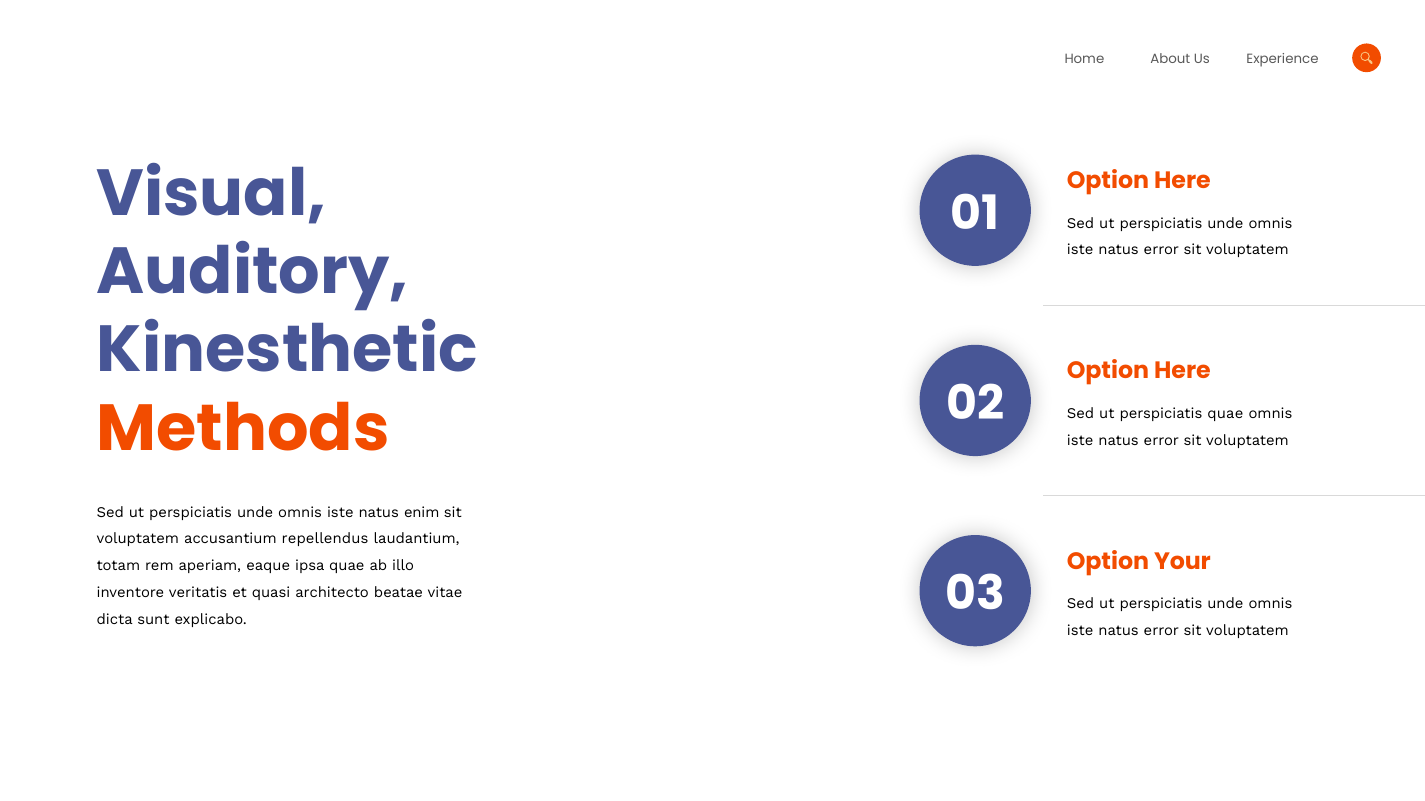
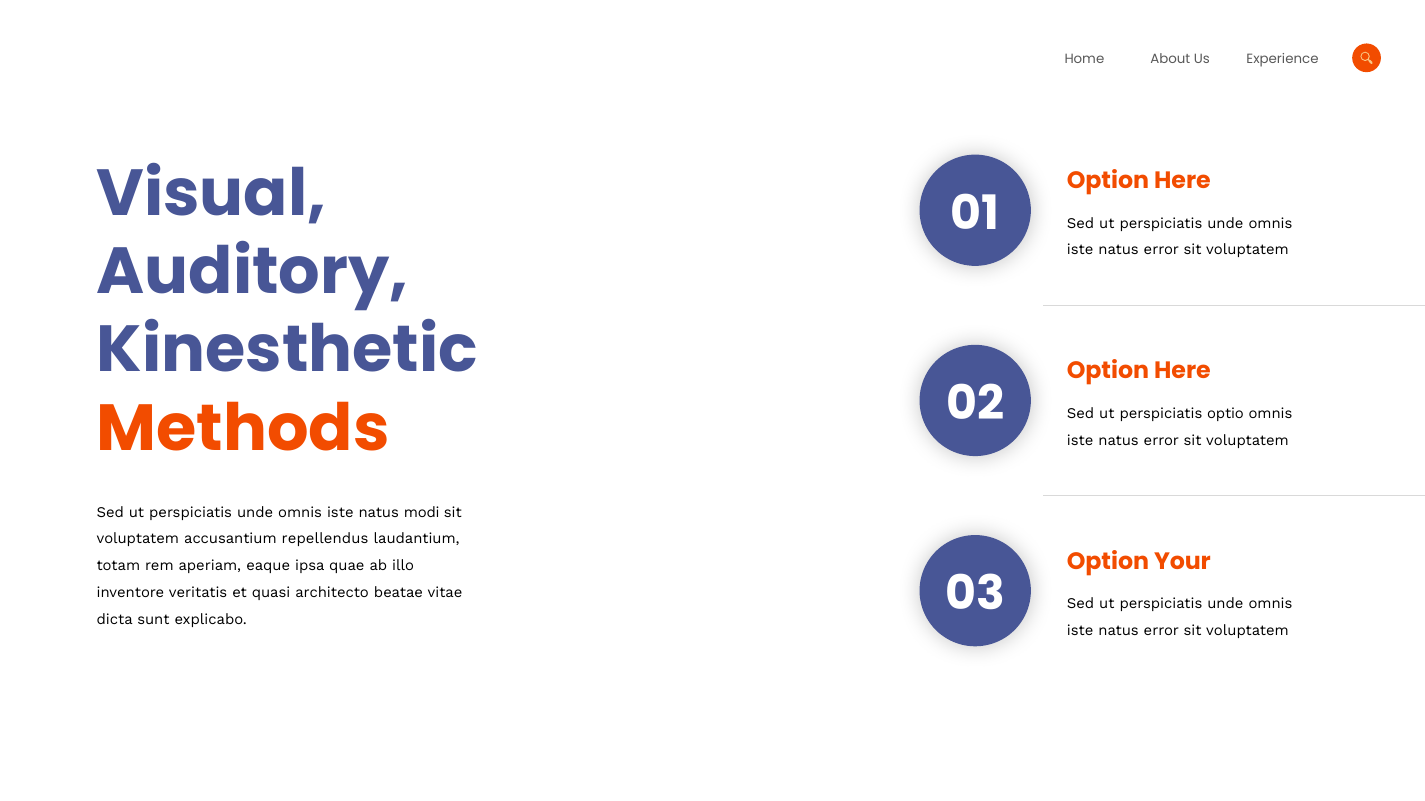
perspiciatis quae: quae -> optio
enim: enim -> modi
